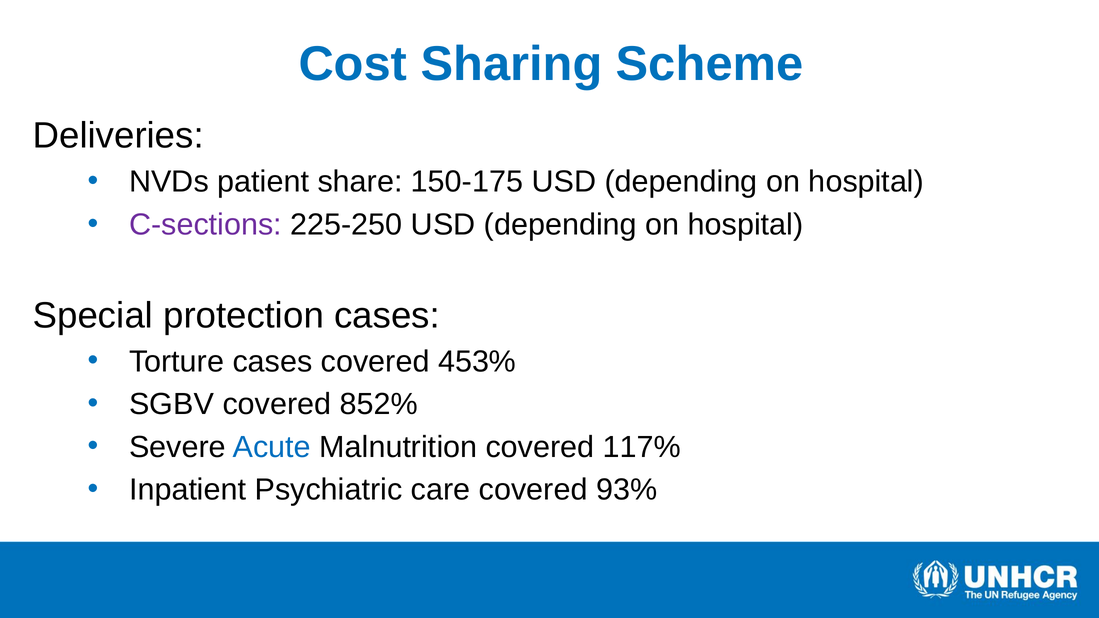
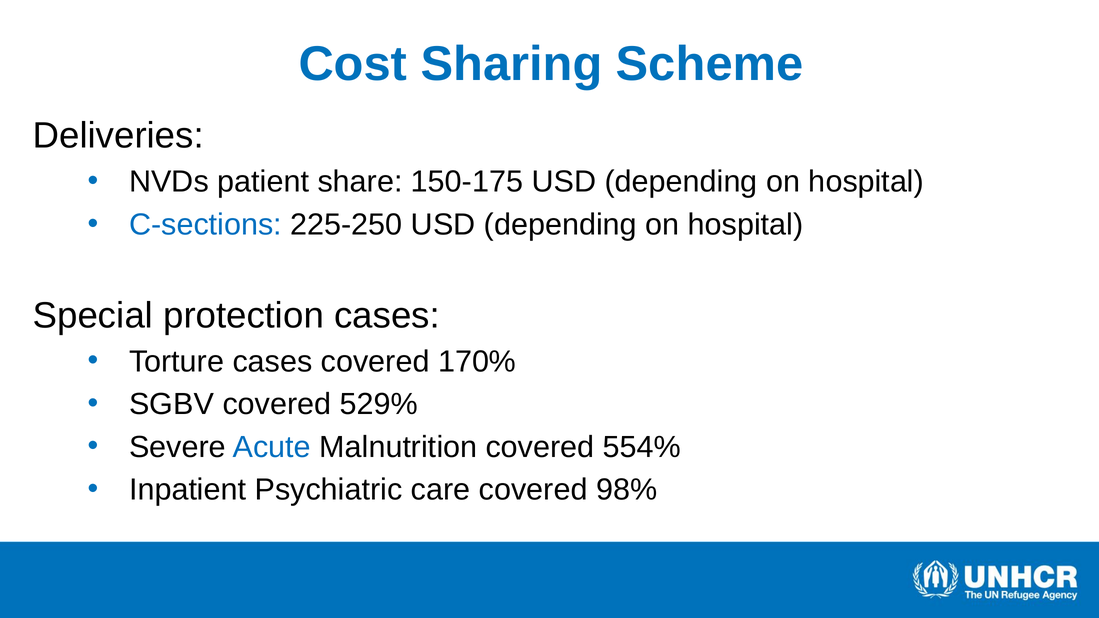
C-sections colour: purple -> blue
453%: 453% -> 170%
852%: 852% -> 529%
117%: 117% -> 554%
93%: 93% -> 98%
